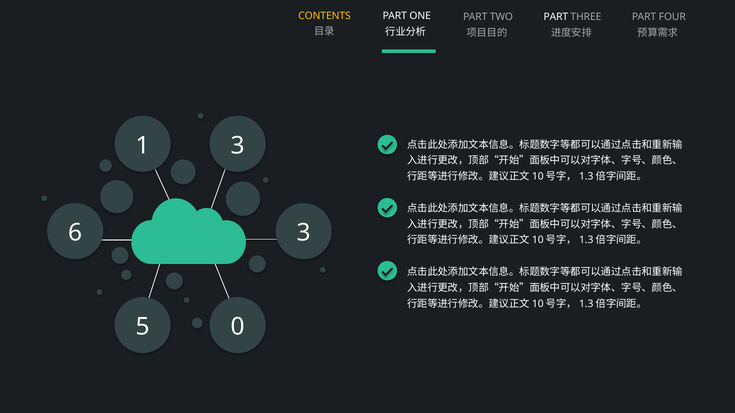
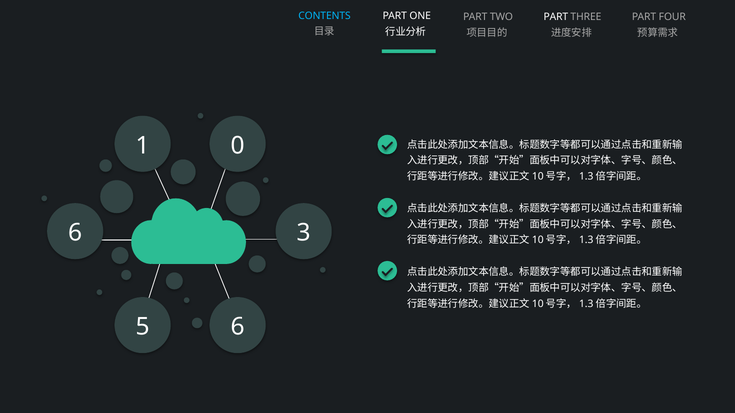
CONTENTS colour: yellow -> light blue
1 3: 3 -> 0
5 0: 0 -> 6
